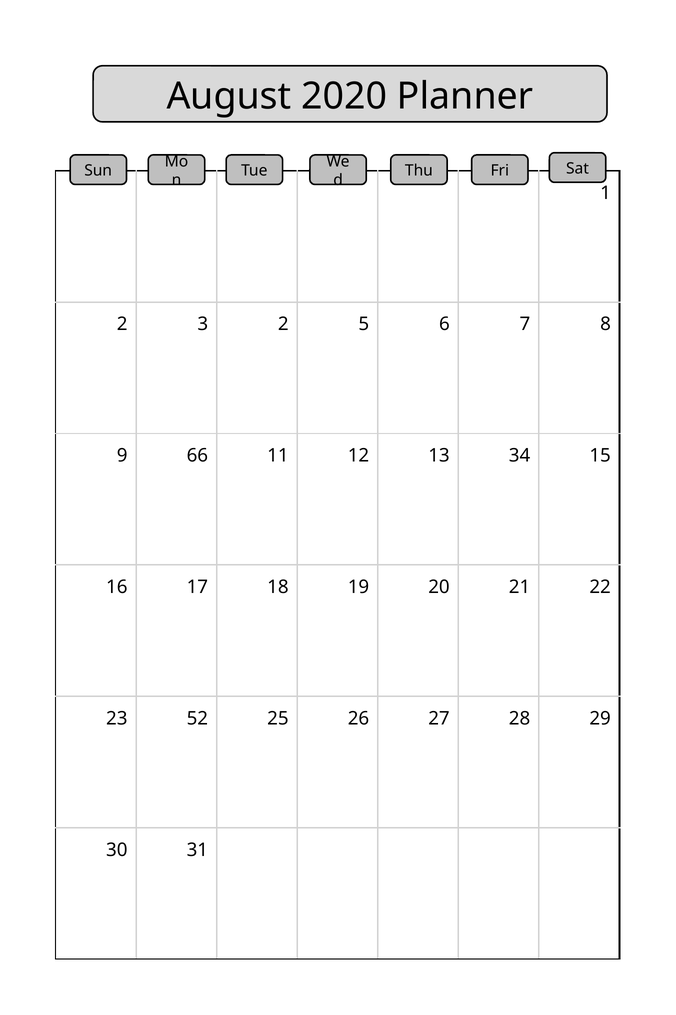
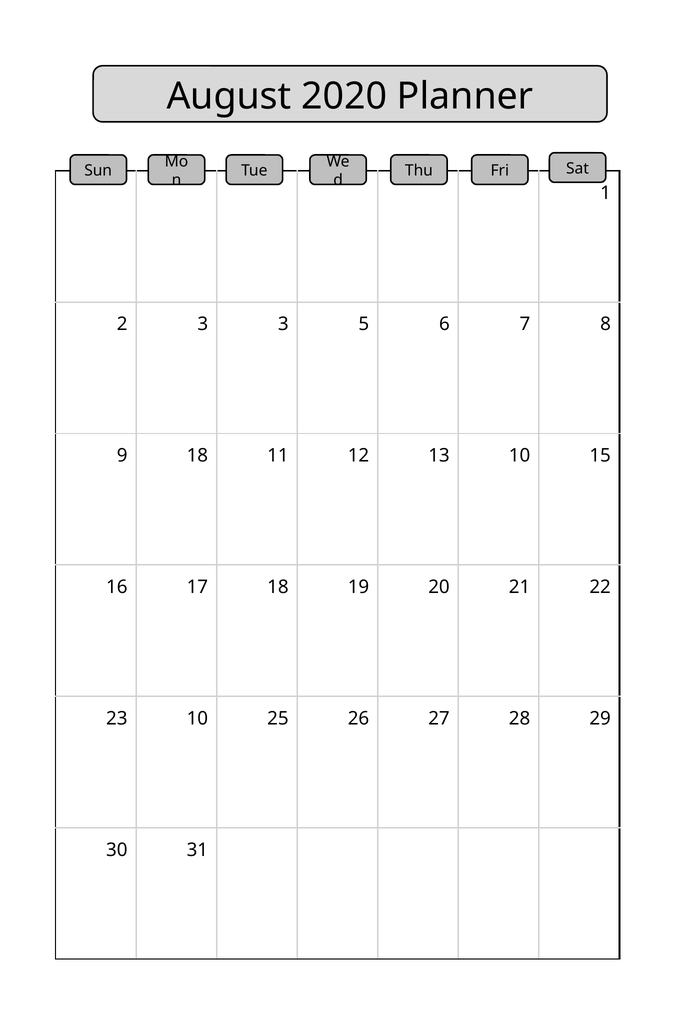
3 2: 2 -> 3
9 66: 66 -> 18
13 34: 34 -> 10
23 52: 52 -> 10
